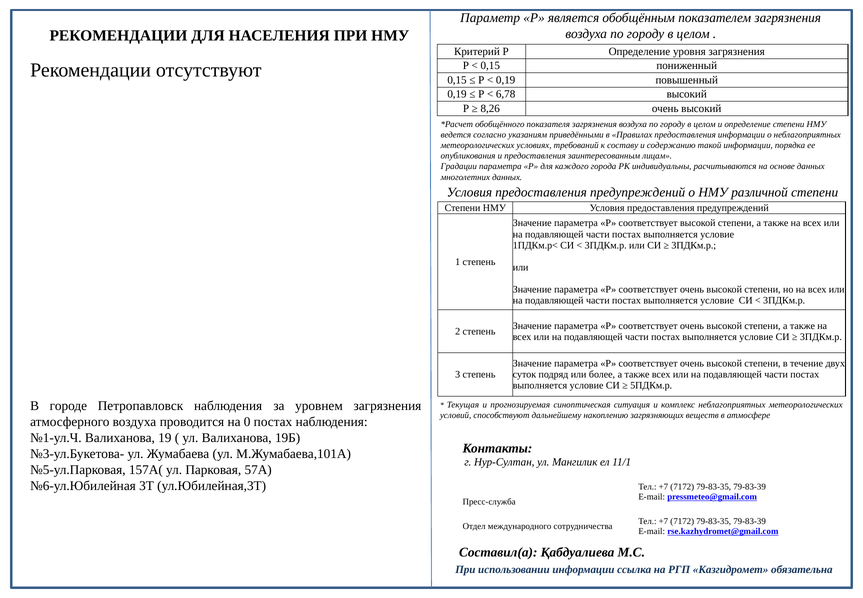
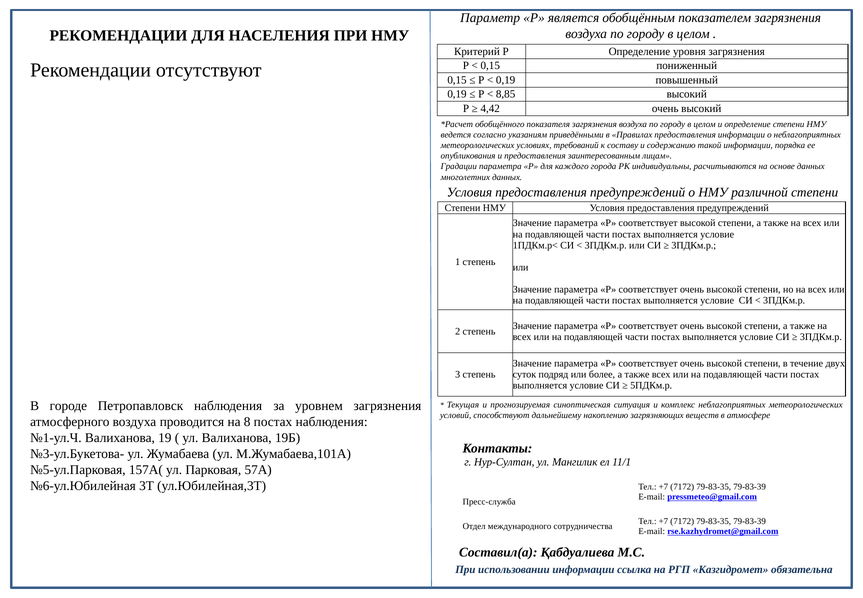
6,78: 6,78 -> 8,85
8,26: 8,26 -> 4,42
0: 0 -> 8
